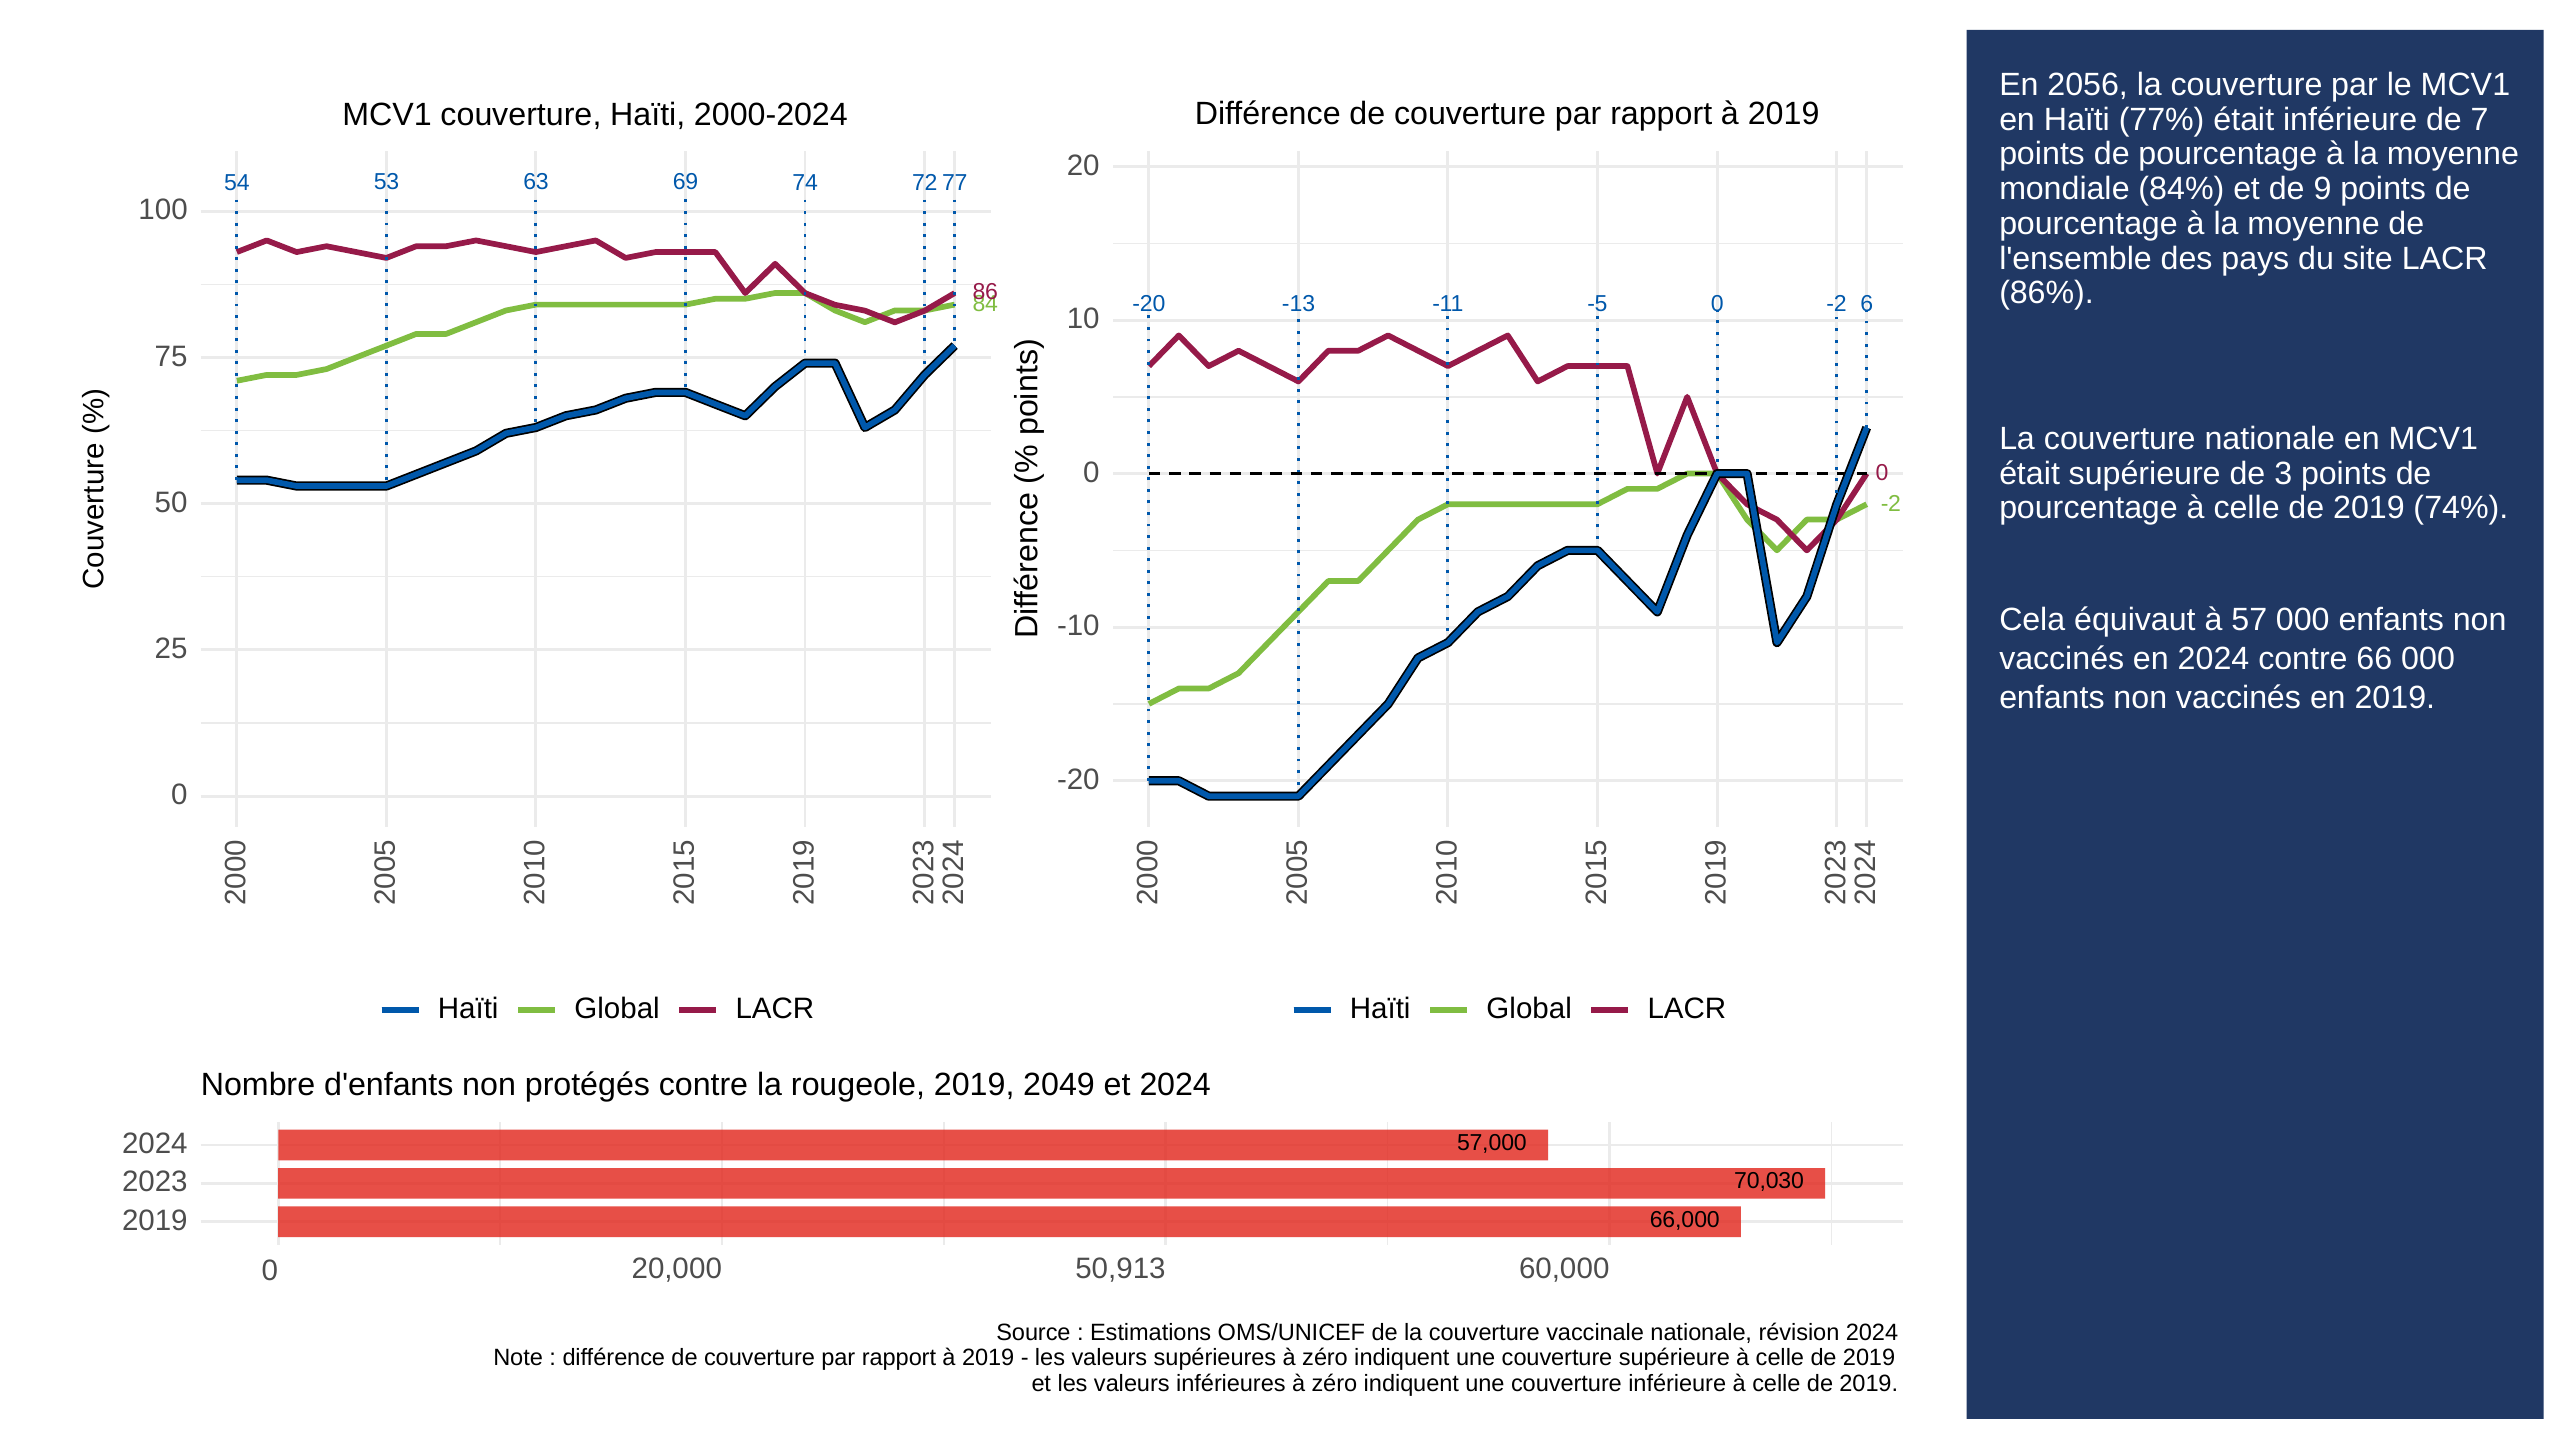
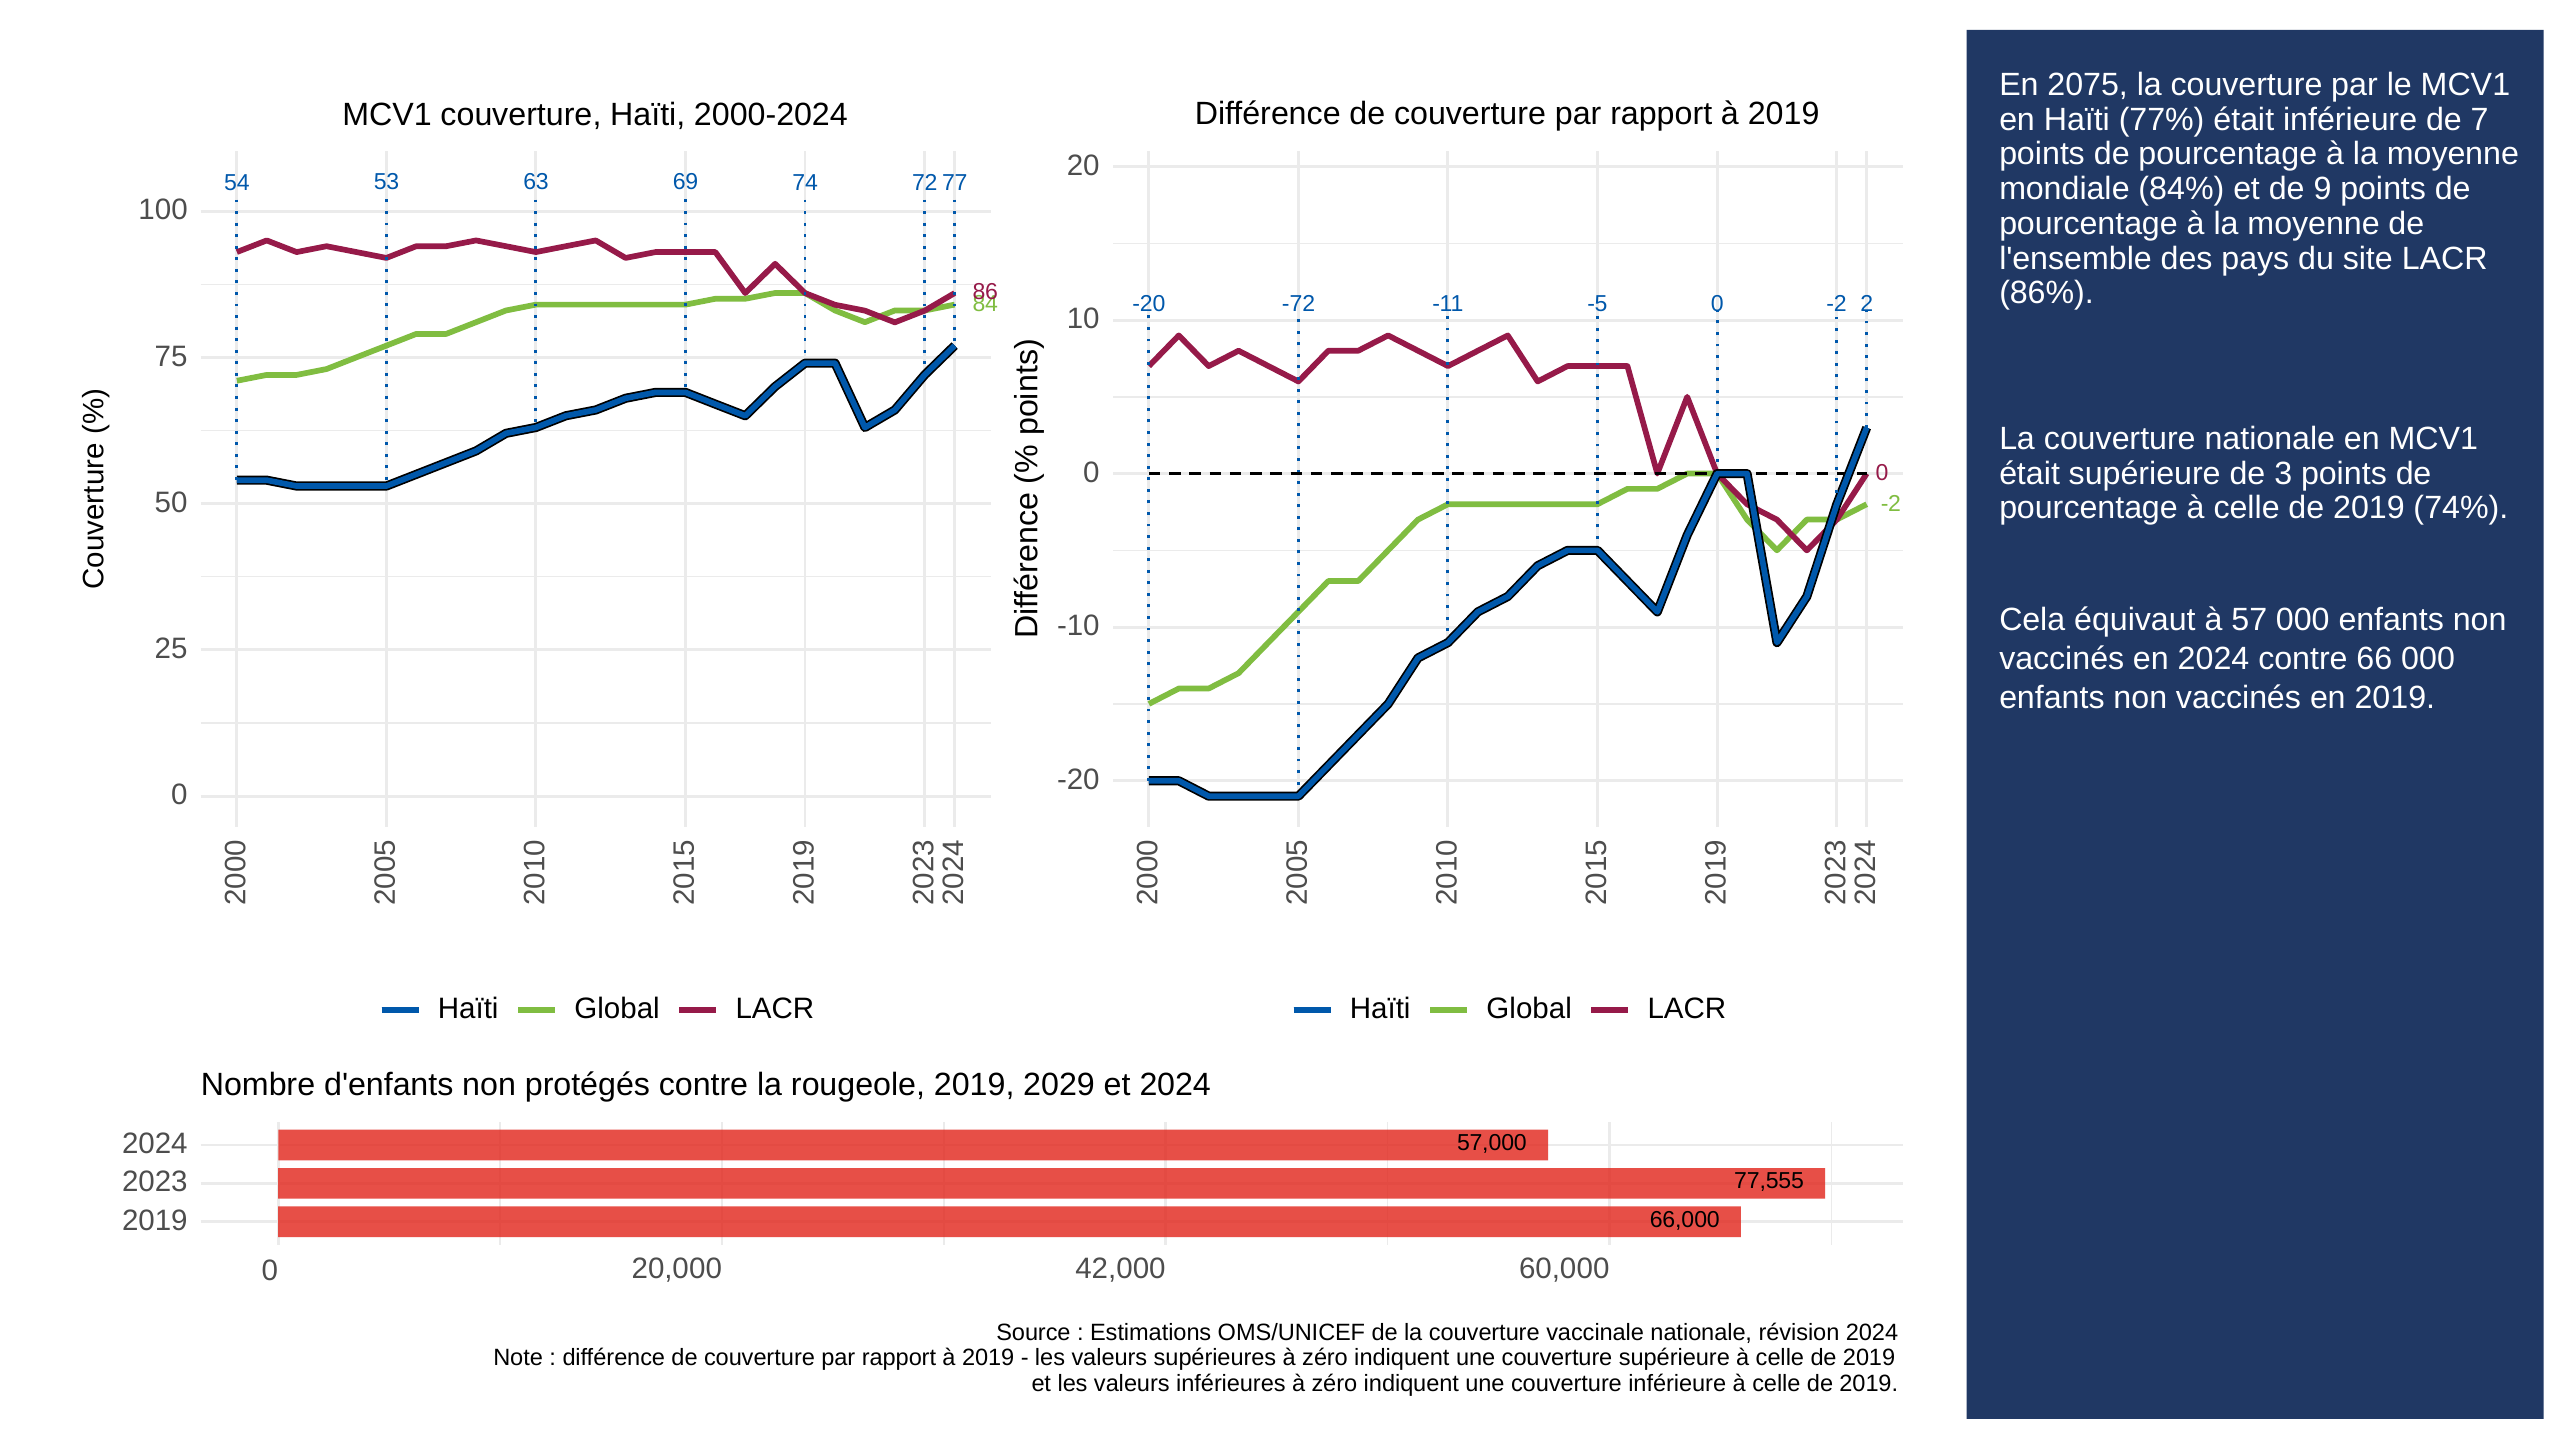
2056: 2056 -> 2075
-13: -13 -> -72
-2 6: 6 -> 2
2049: 2049 -> 2029
70,030: 70,030 -> 77,555
50,913: 50,913 -> 42,000
